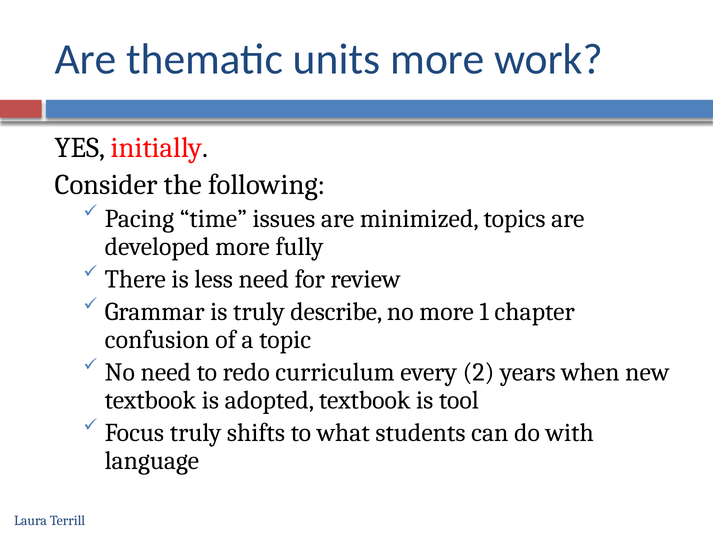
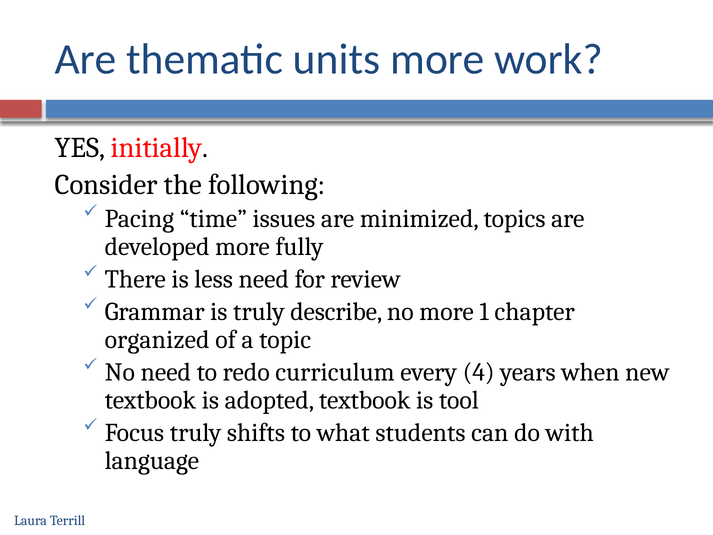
confusion: confusion -> organized
2: 2 -> 4
